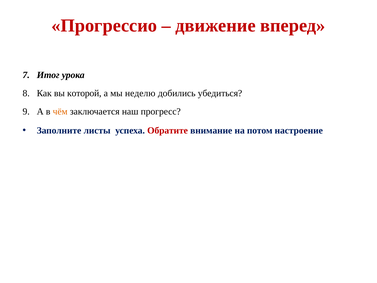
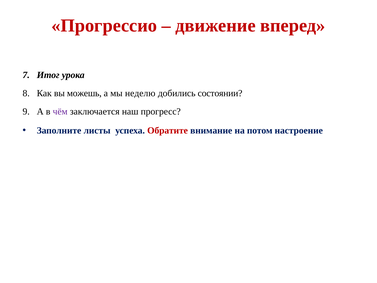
которой: которой -> можешь
убедиться: убедиться -> состоянии
чём colour: orange -> purple
